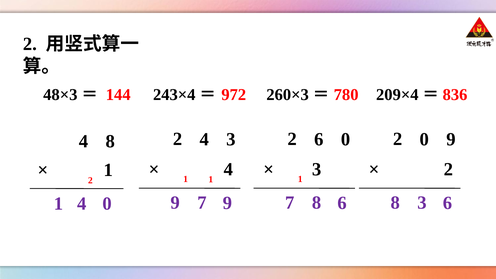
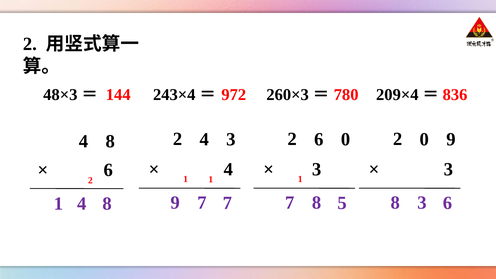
2 at (448, 169): 2 -> 3
1 at (108, 170): 1 -> 6
9 9: 9 -> 7
7 6: 6 -> 5
4 0: 0 -> 8
